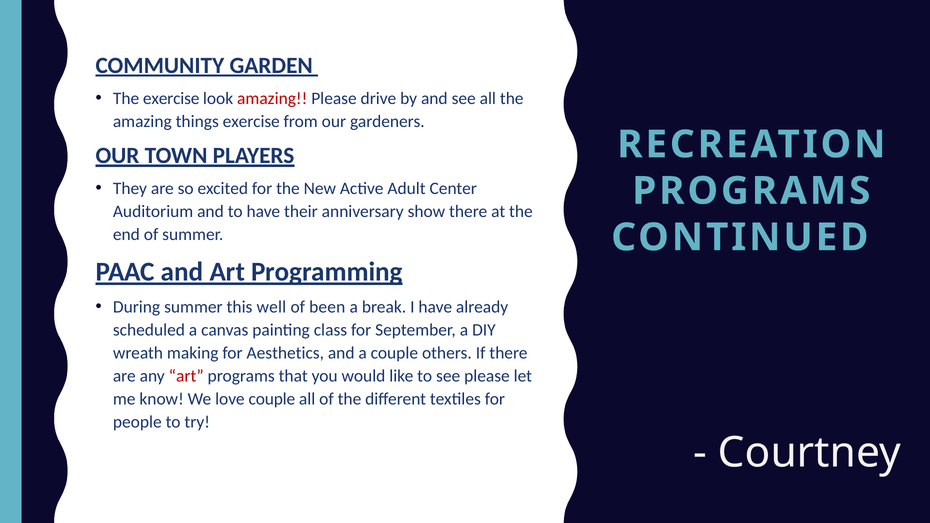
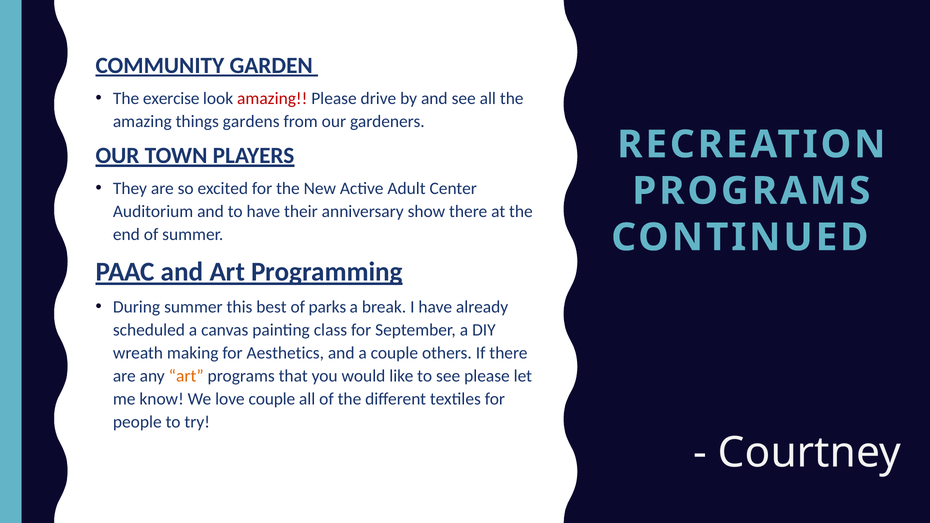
things exercise: exercise -> gardens
well: well -> best
been: been -> parks
art at (186, 376) colour: red -> orange
